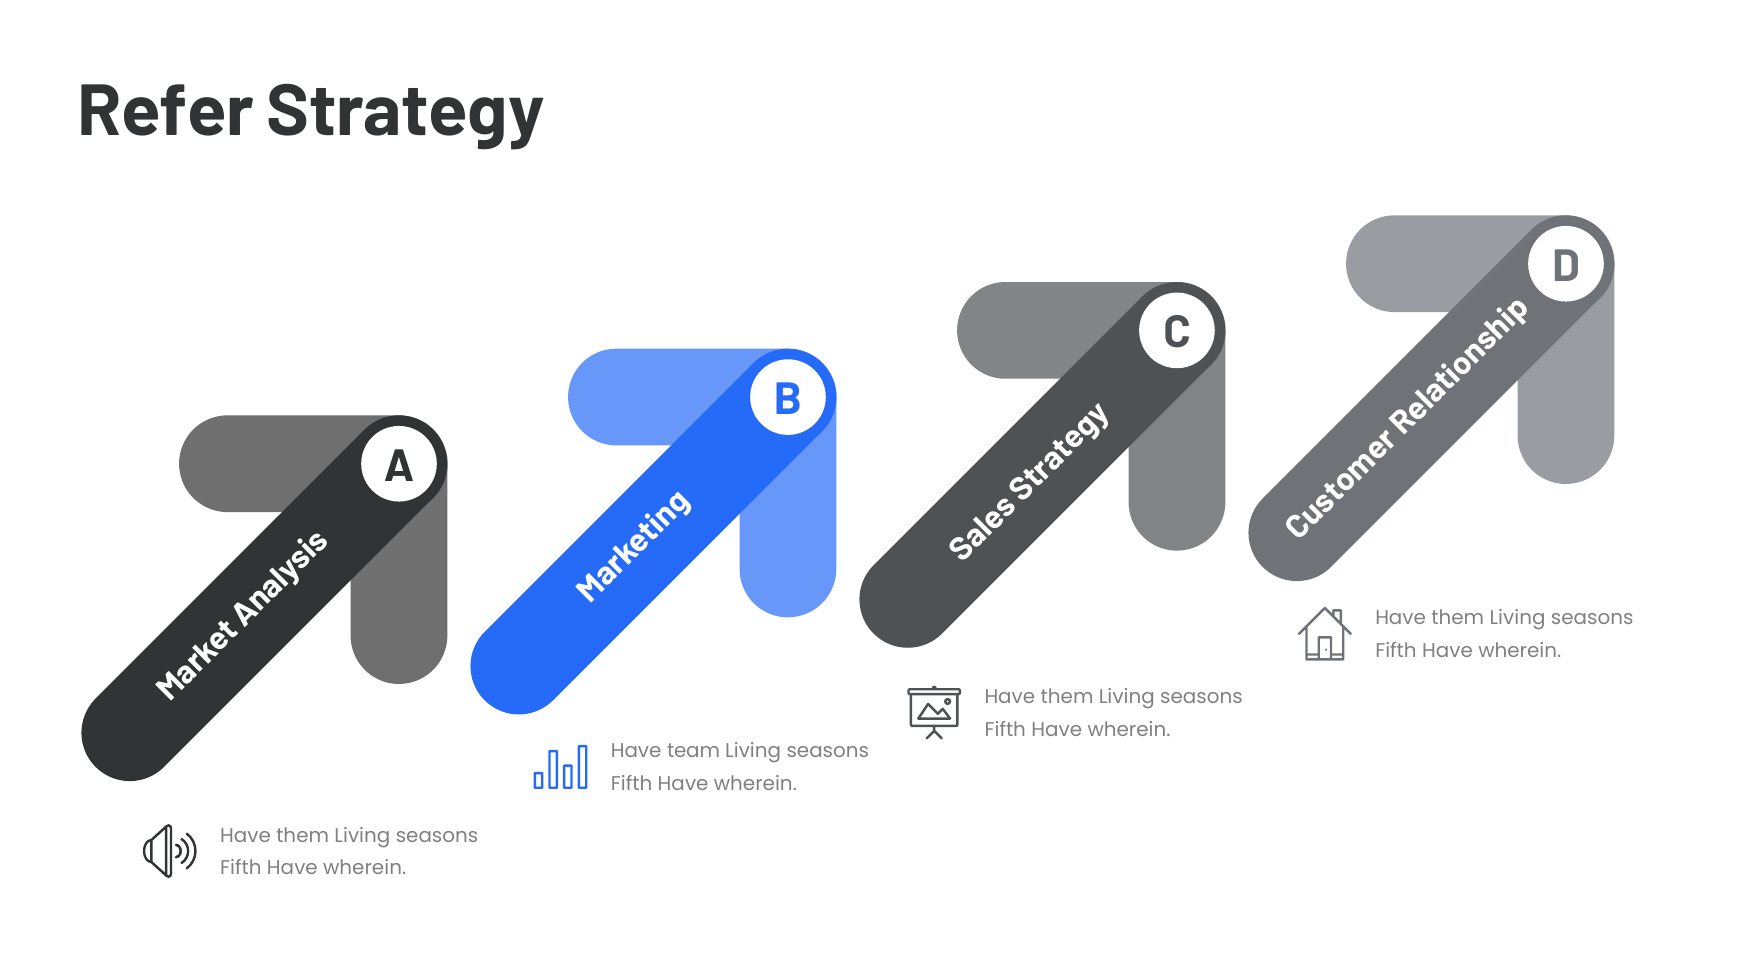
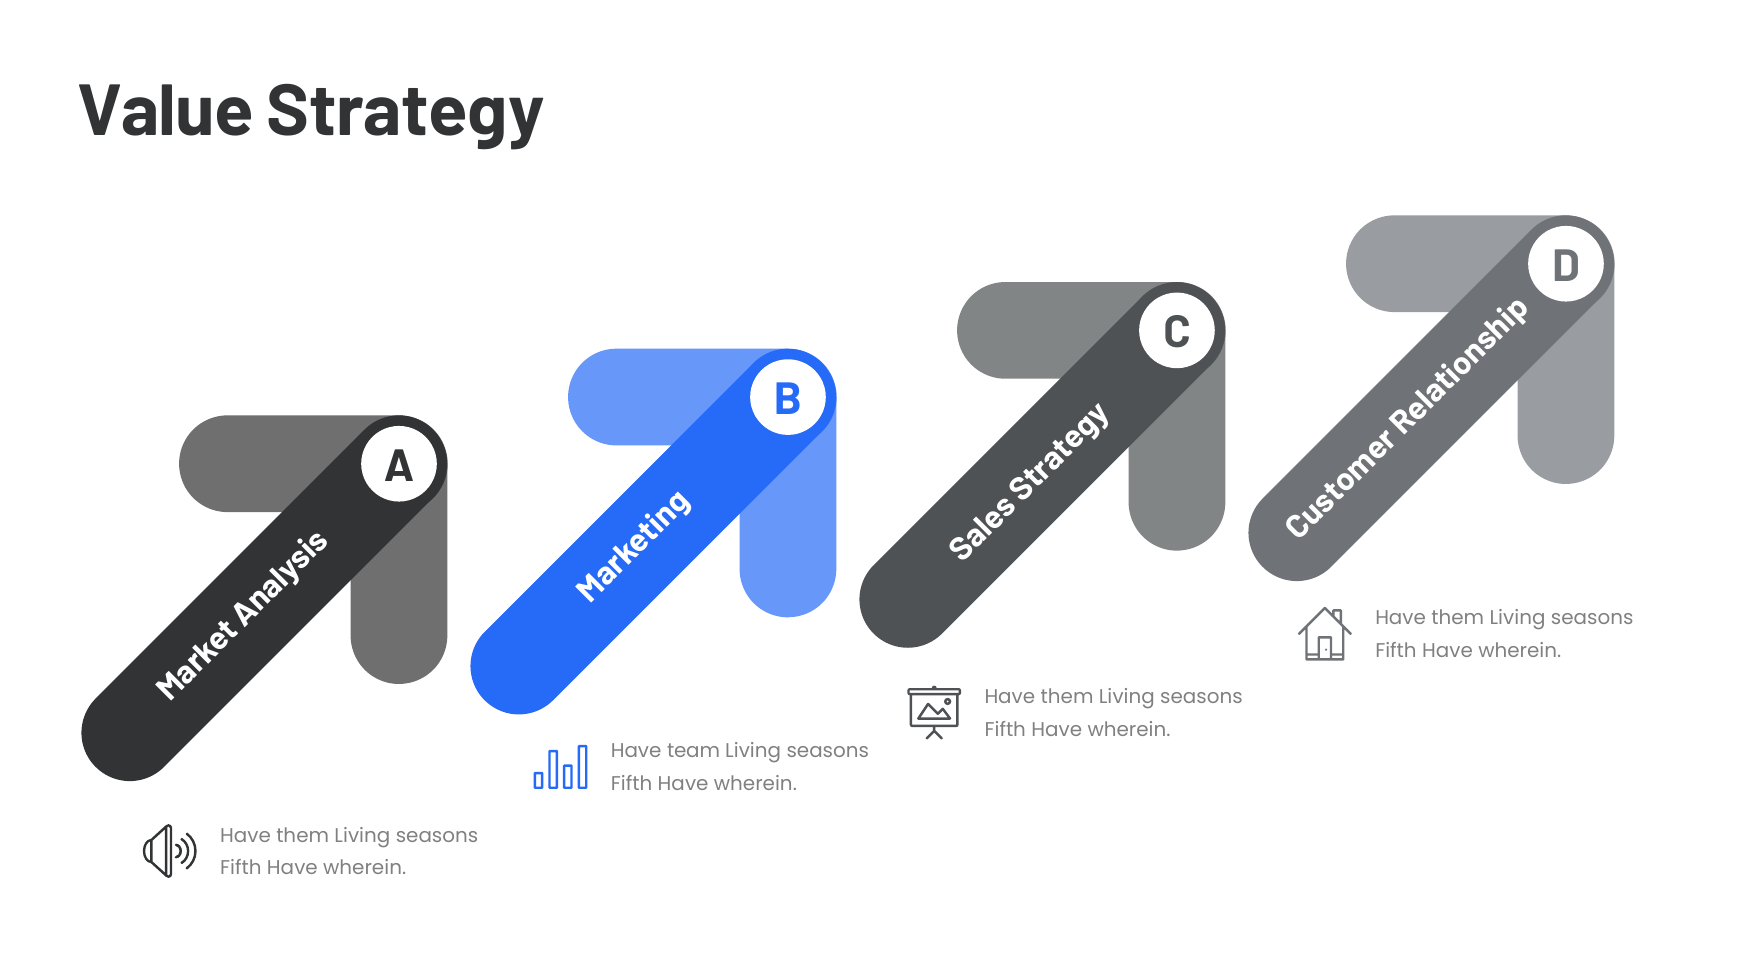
Refer: Refer -> Value
